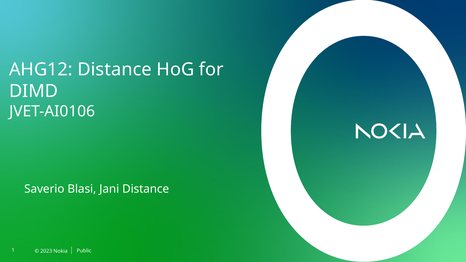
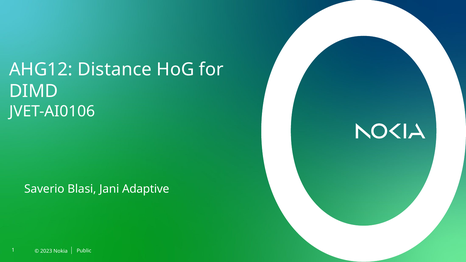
Jani Distance: Distance -> Adaptive
